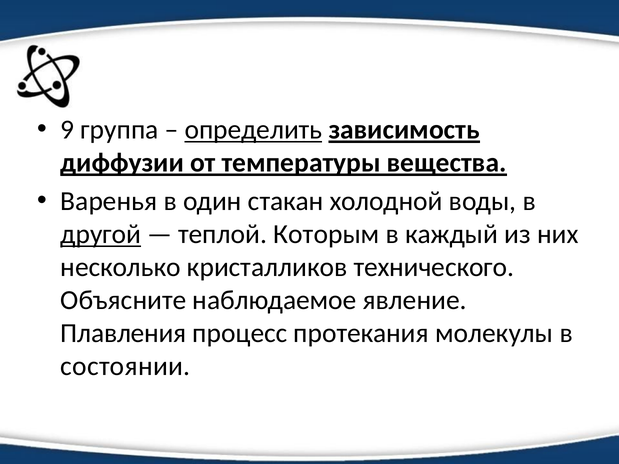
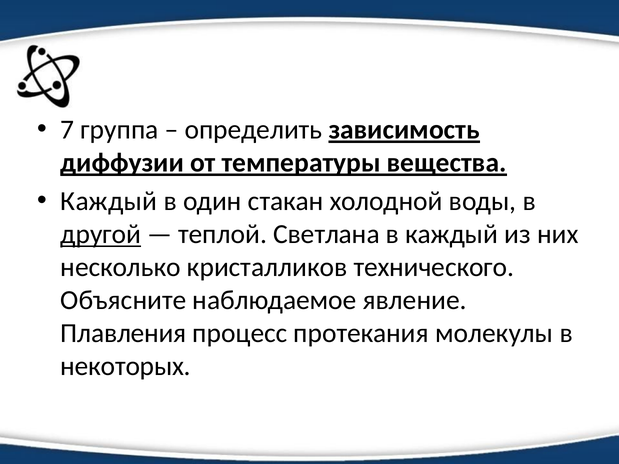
9: 9 -> 7
определить underline: present -> none
Варенья at (109, 201): Варенья -> Каждый
Которым: Которым -> Светлана
состоянии: состоянии -> некоторых
